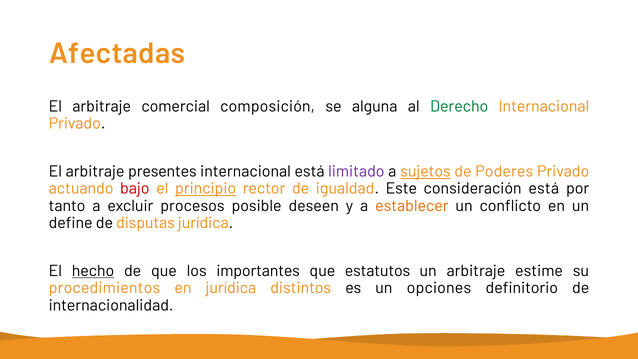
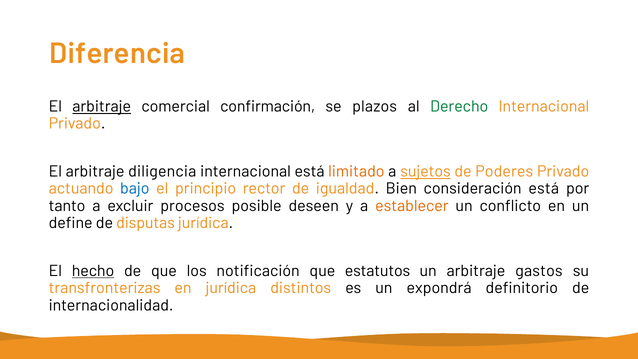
Afectadas: Afectadas -> Diferencia
arbitraje at (102, 106) underline: none -> present
composición: composición -> confirmación
alguna: alguna -> plazos
presentes: presentes -> diligencia
limitado colour: purple -> orange
bajo colour: red -> blue
principio underline: present -> none
Este: Este -> Bien
importantes: importantes -> notificación
estime: estime -> gastos
procedimientos: procedimientos -> transfronterizas
opciones: opciones -> expondrá
